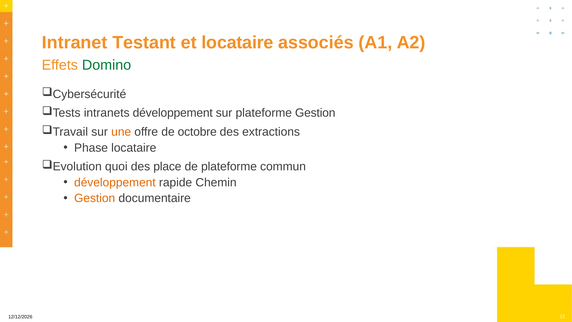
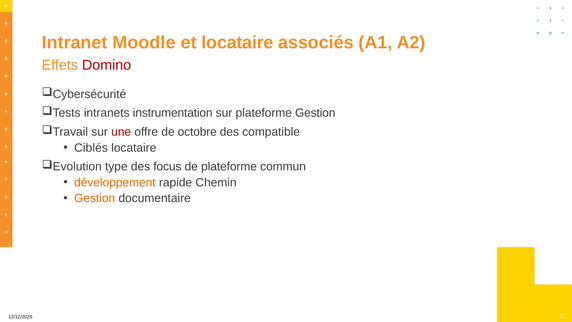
Testant: Testant -> Moodle
Domino colour: green -> red
intranets développement: développement -> instrumentation
une colour: orange -> red
extractions: extractions -> compatible
Phase: Phase -> Ciblés
quoi: quoi -> type
place: place -> focus
